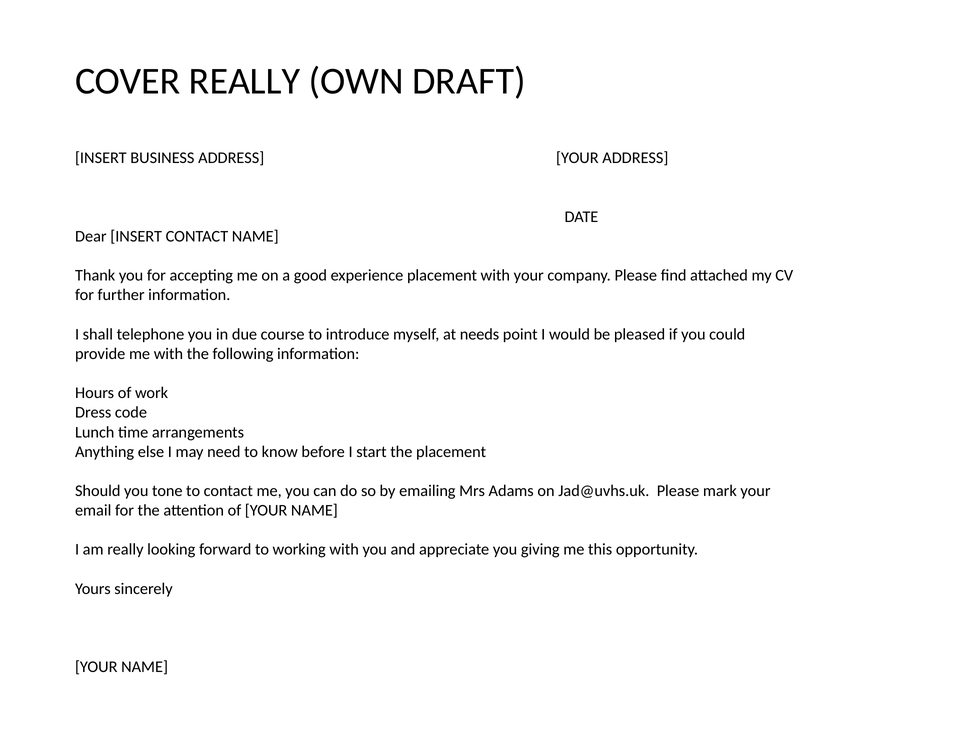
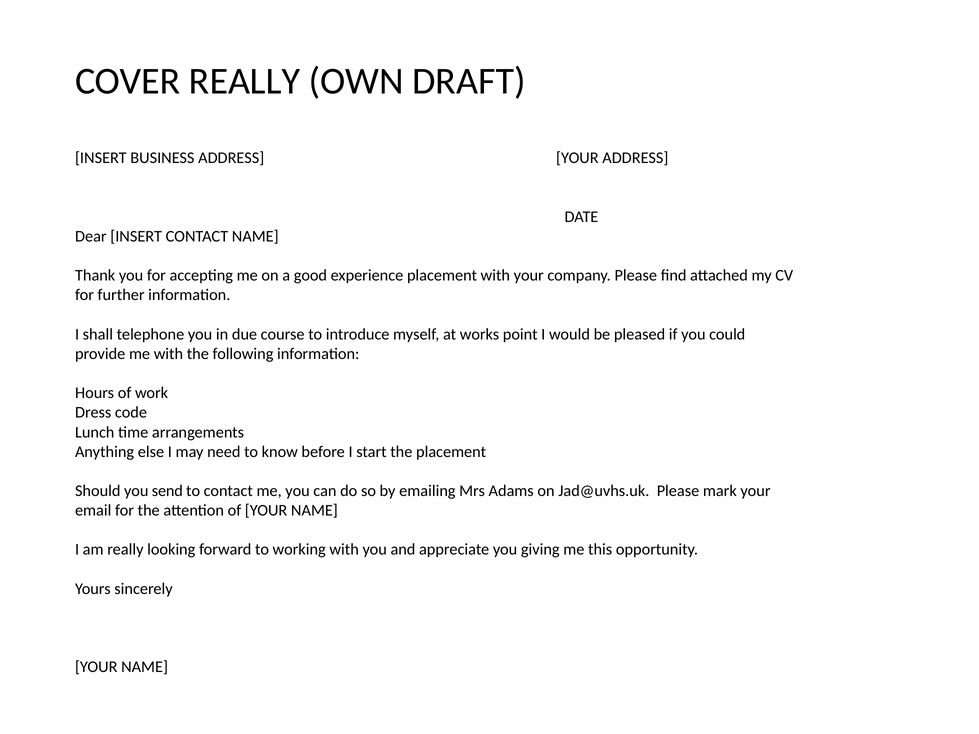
needs: needs -> works
tone: tone -> send
